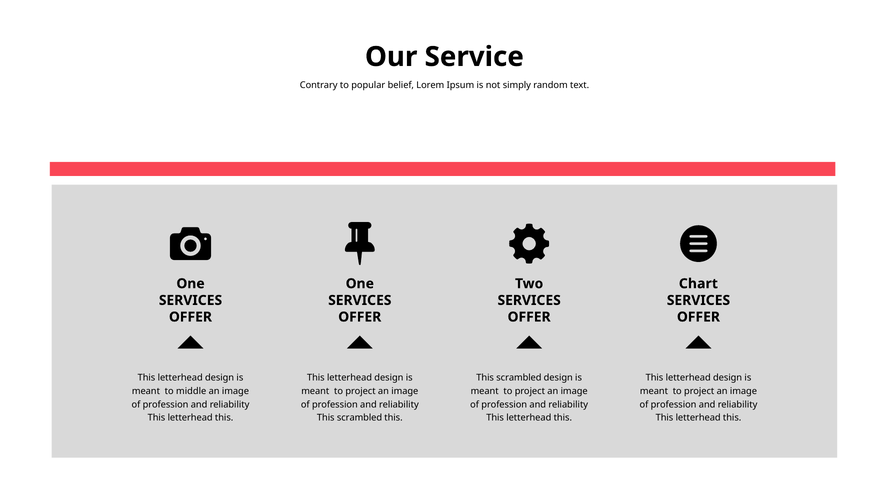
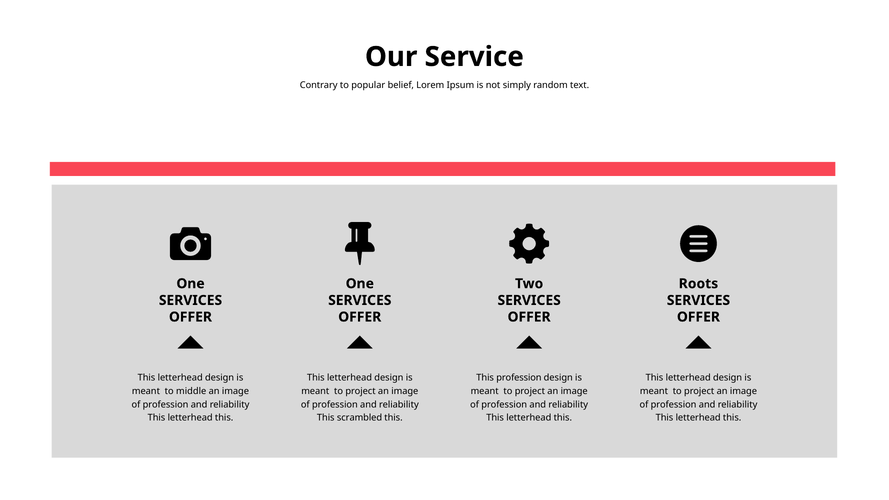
Chart: Chart -> Roots
scrambled at (519, 378): scrambled -> profession
